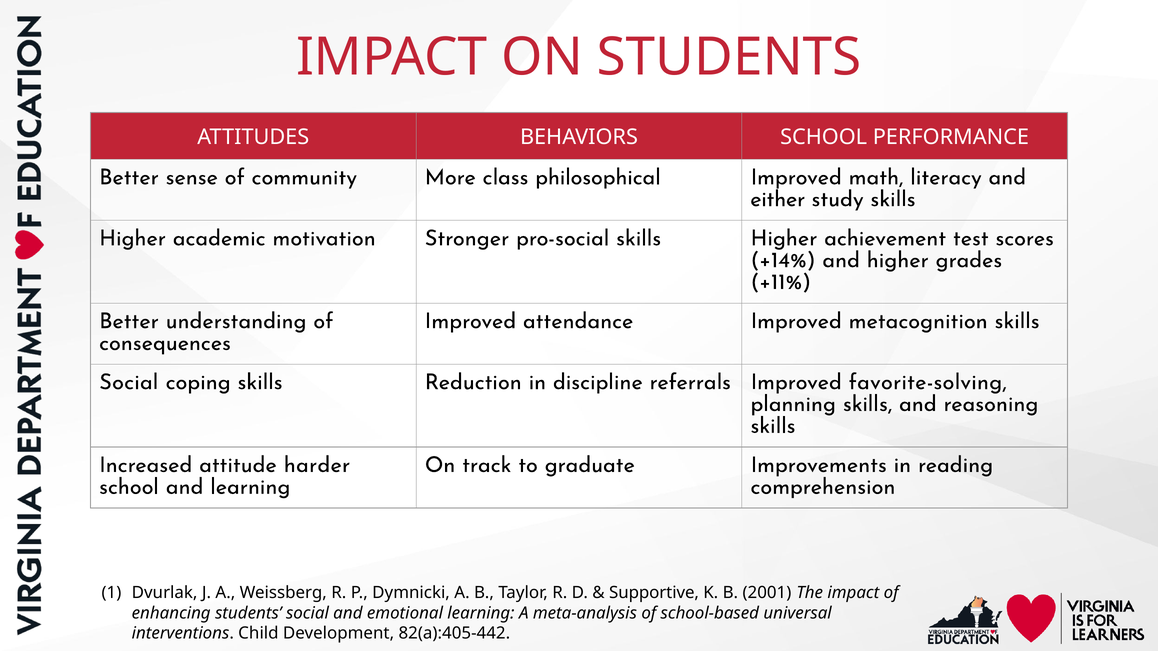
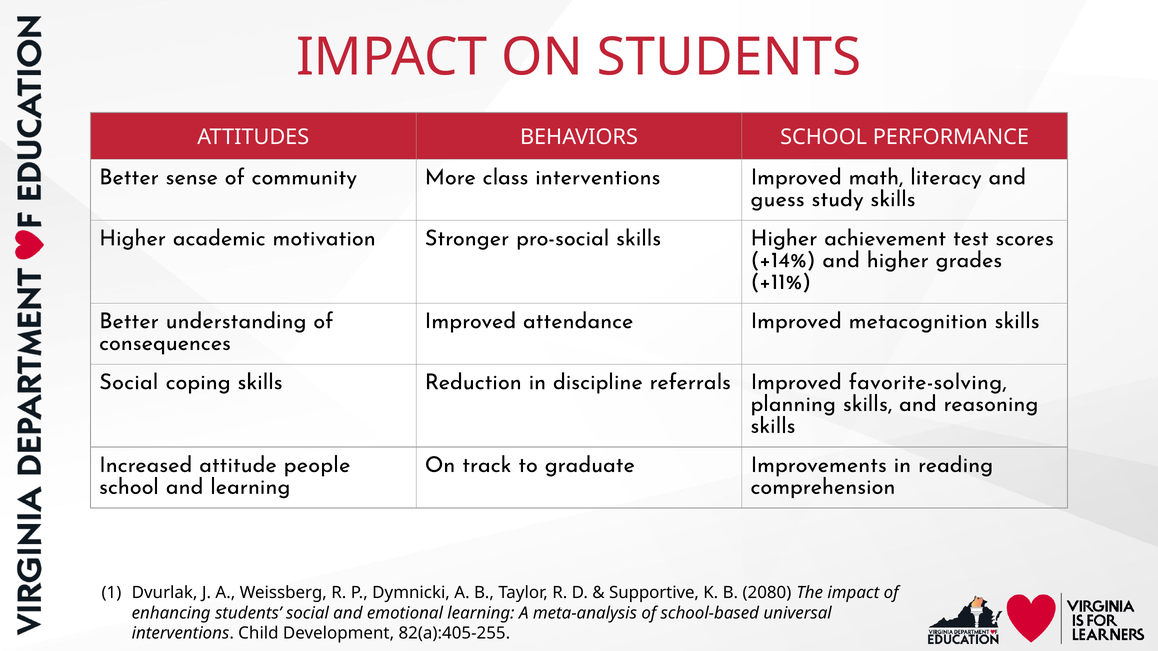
class philosophical: philosophical -> interventions
either: either -> guess
harder: harder -> people
2001: 2001 -> 2080
82(a):405-442: 82(a):405-442 -> 82(a):405-255
